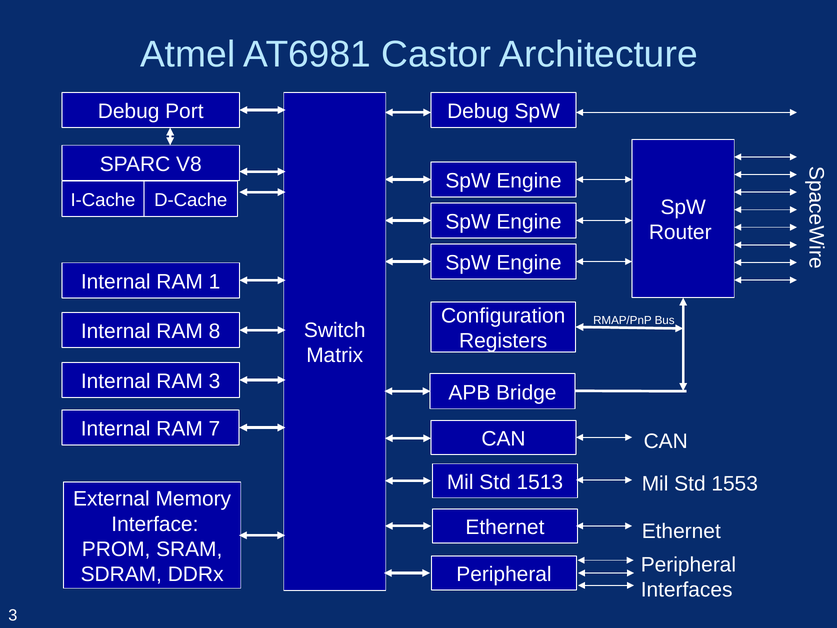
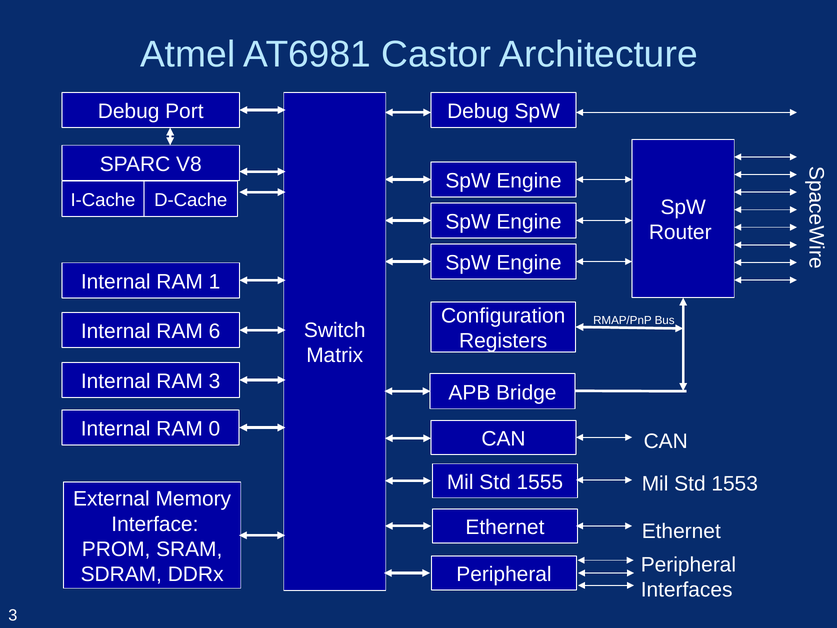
8: 8 -> 6
7: 7 -> 0
1513: 1513 -> 1555
